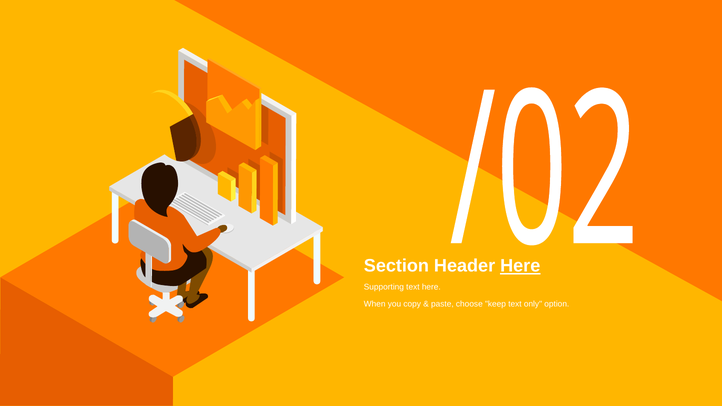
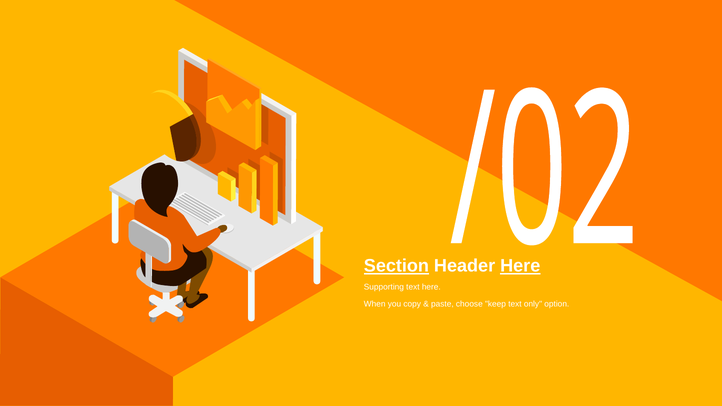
Section underline: none -> present
